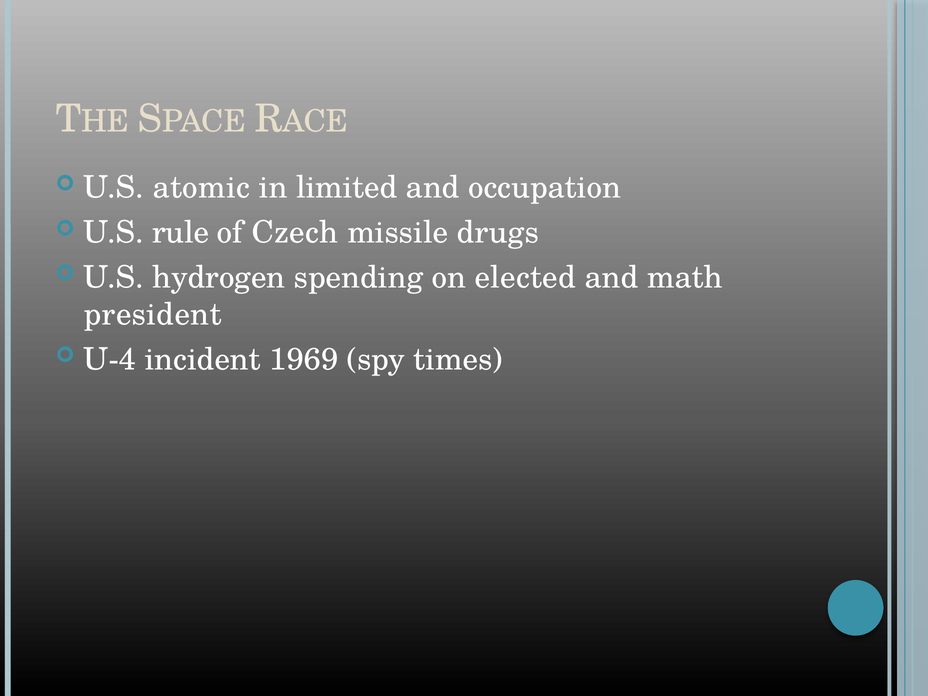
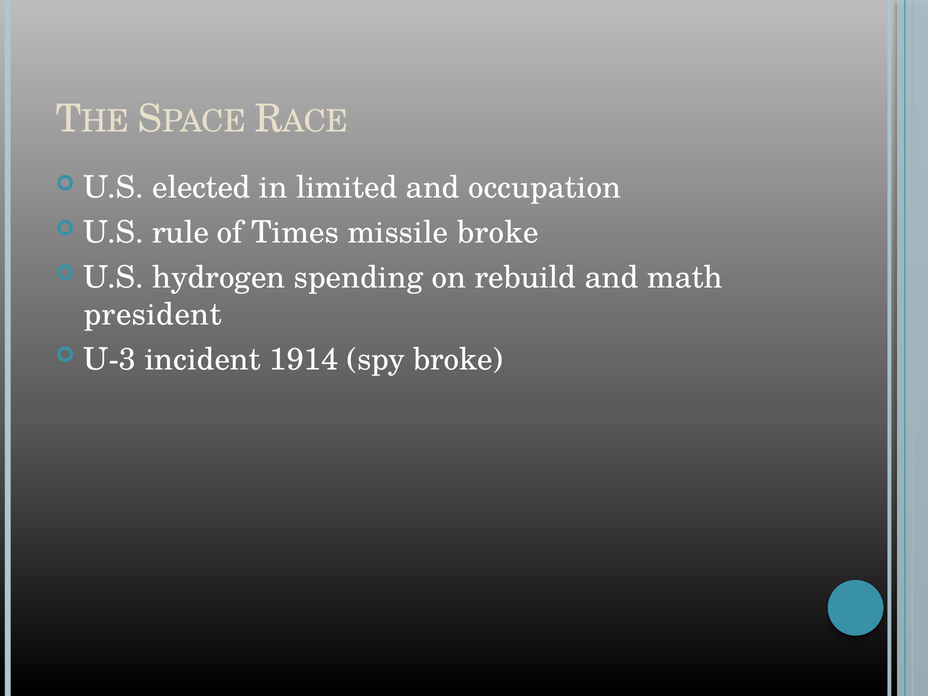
atomic: atomic -> elected
Czech: Czech -> Times
missile drugs: drugs -> broke
elected: elected -> rebuild
U-4: U-4 -> U-3
1969: 1969 -> 1914
spy times: times -> broke
